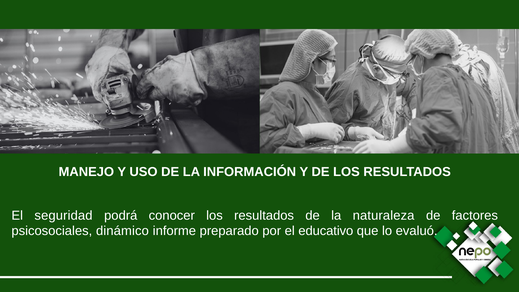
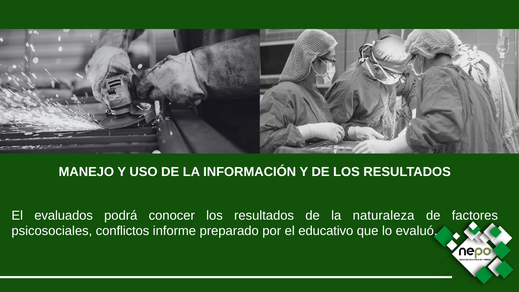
seguridad: seguridad -> evaluados
dinámico: dinámico -> conflictos
